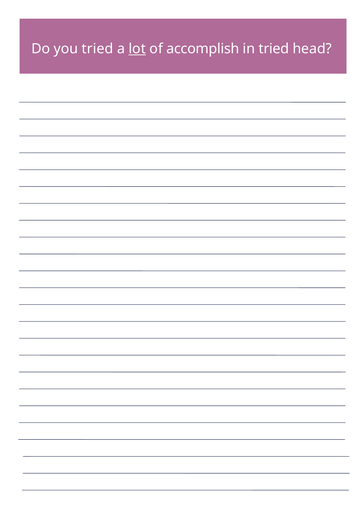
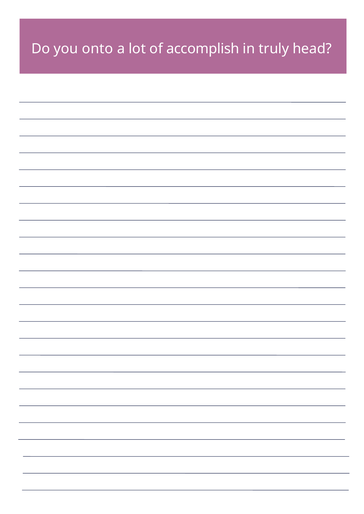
you tried: tried -> onto
lot underline: present -> none
in tried: tried -> truly
